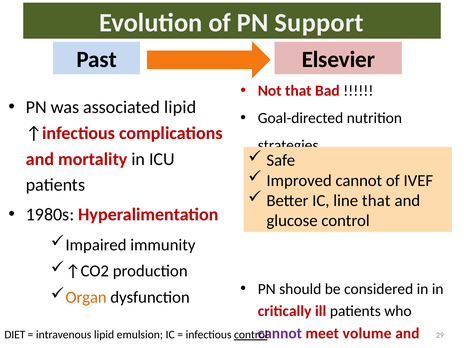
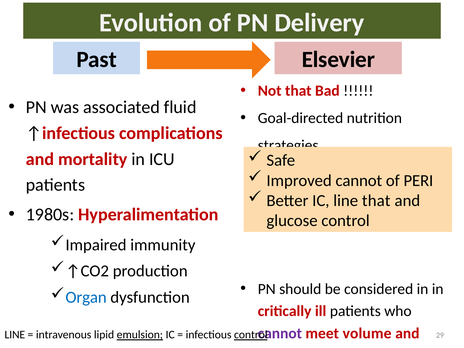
Support: Support -> Delivery
associated lipid: lipid -> fluid
IVEF: IVEF -> PERI
Organ colour: orange -> blue
DIET at (15, 335): DIET -> LINE
emulsion underline: none -> present
